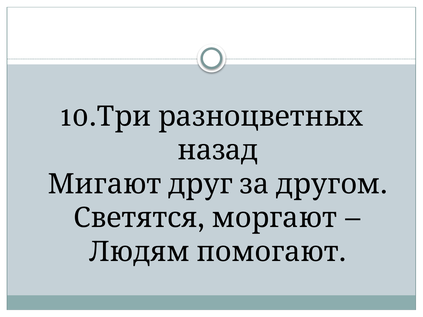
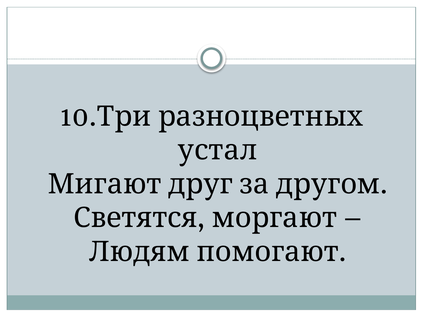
назад: назад -> устал
